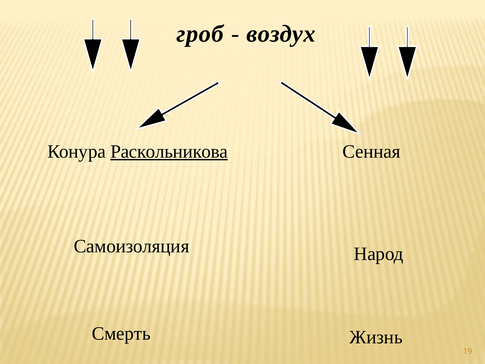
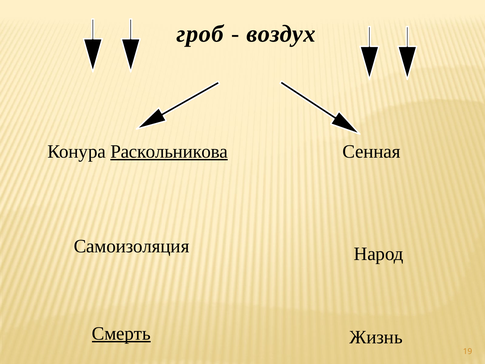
Смерть underline: none -> present
